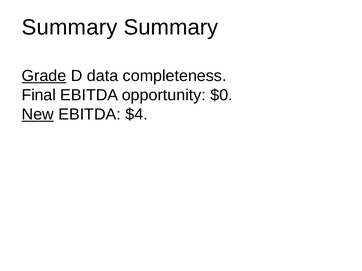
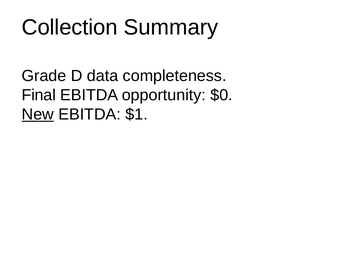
Summary at (70, 27): Summary -> Collection
Grade underline: present -> none
$4: $4 -> $1
